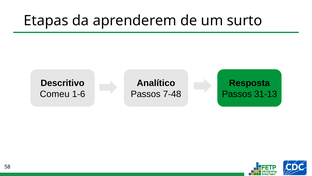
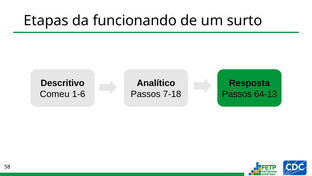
aprenderem: aprenderem -> funcionando
31-13: 31-13 -> 64-13
7-48: 7-48 -> 7-18
